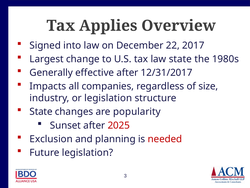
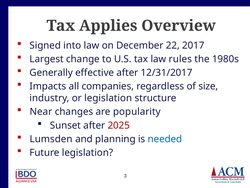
law state: state -> rules
State at (41, 111): State -> Near
Exclusion: Exclusion -> Lumsden
needed colour: red -> blue
